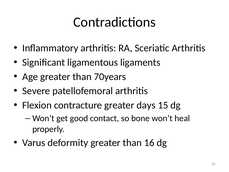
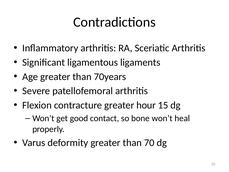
days: days -> hour
16: 16 -> 70
